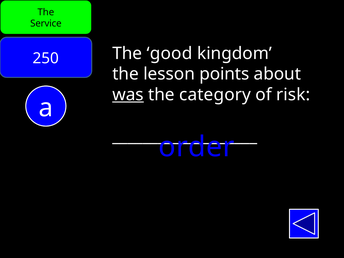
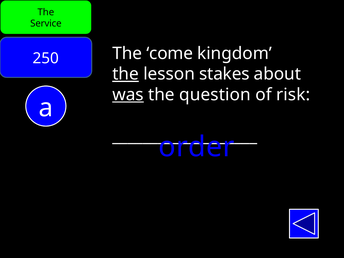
good: good -> come
the at (126, 74) underline: none -> present
points: points -> stakes
category: category -> question
